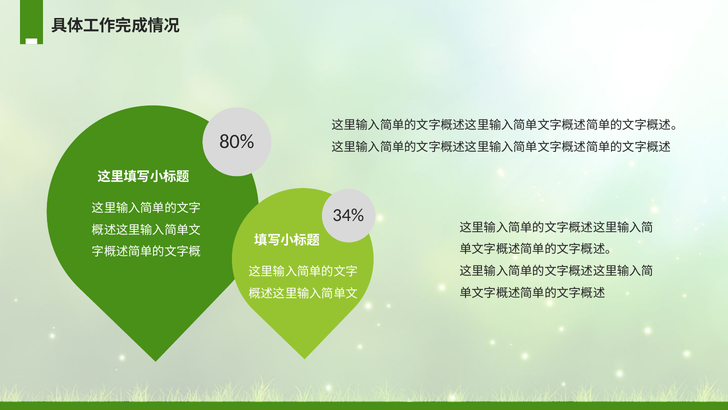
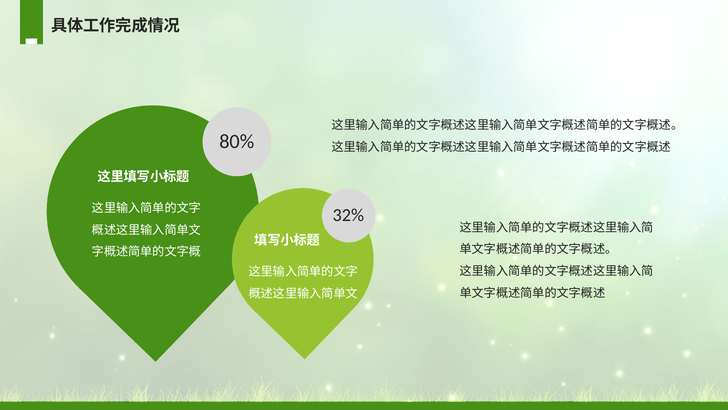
34%: 34% -> 32%
